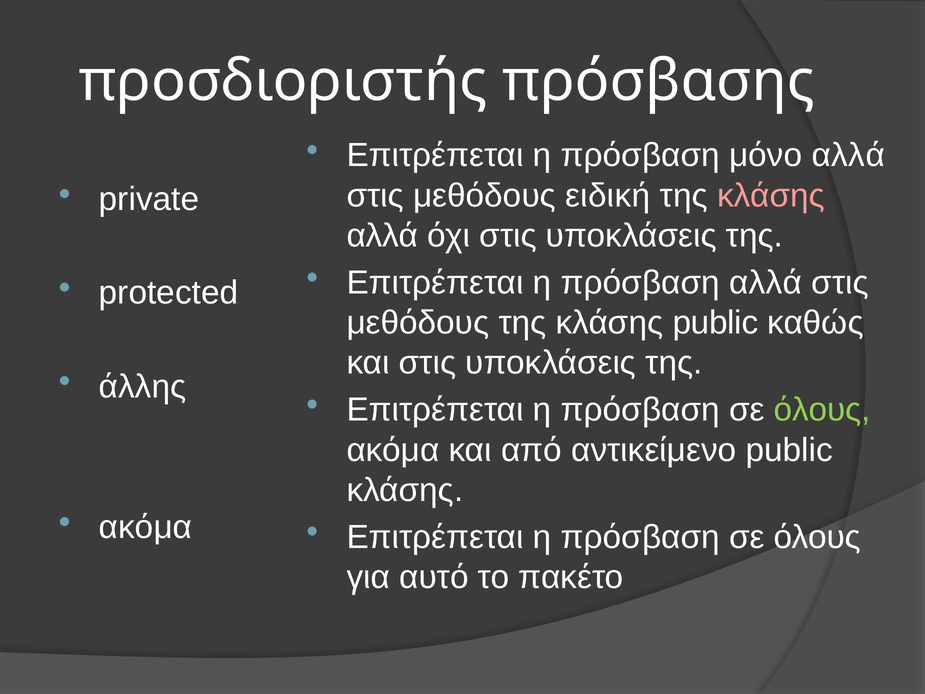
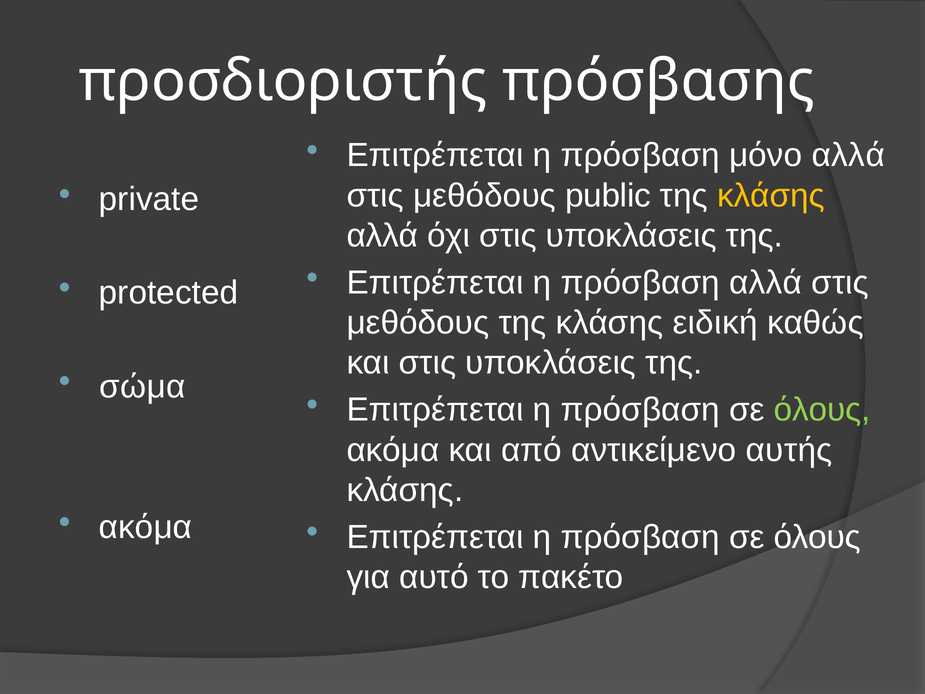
ειδική: ειδική -> public
κλάσης at (771, 196) colour: pink -> yellow
κλάσης public: public -> ειδική
άλλης: άλλης -> σώμα
αντικείμενο public: public -> αυτής
